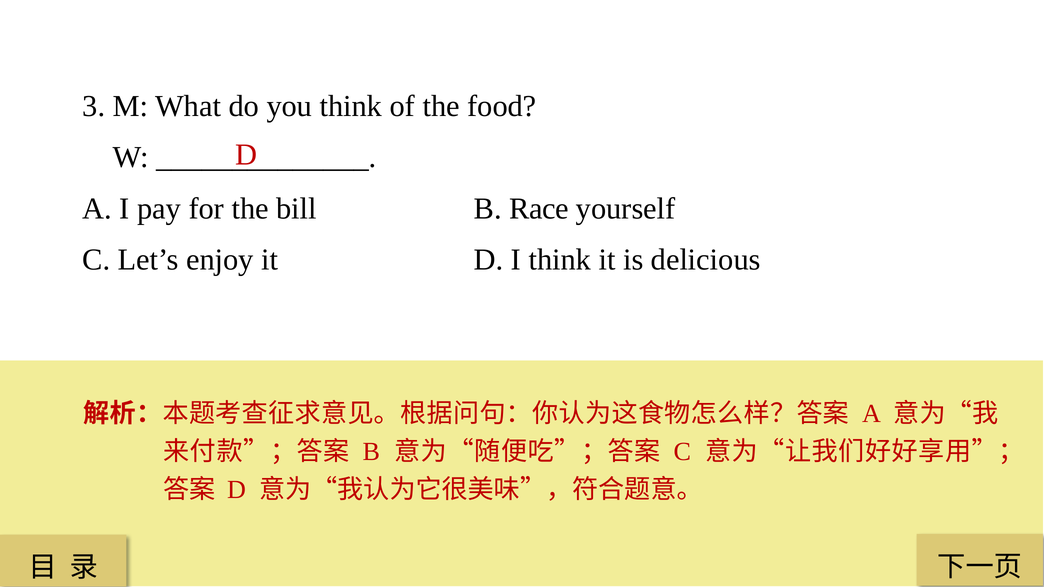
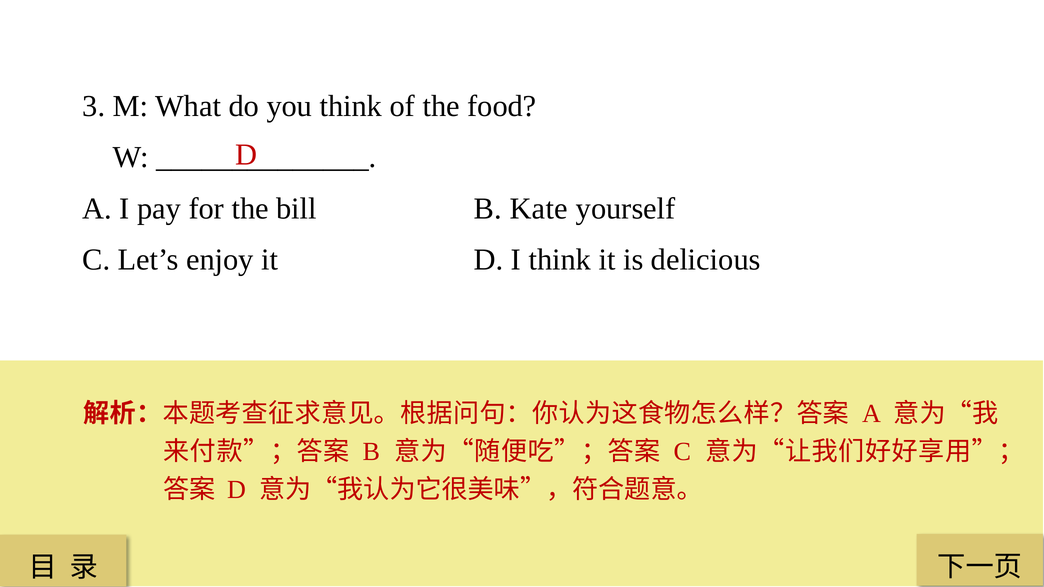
Race: Race -> Kate
